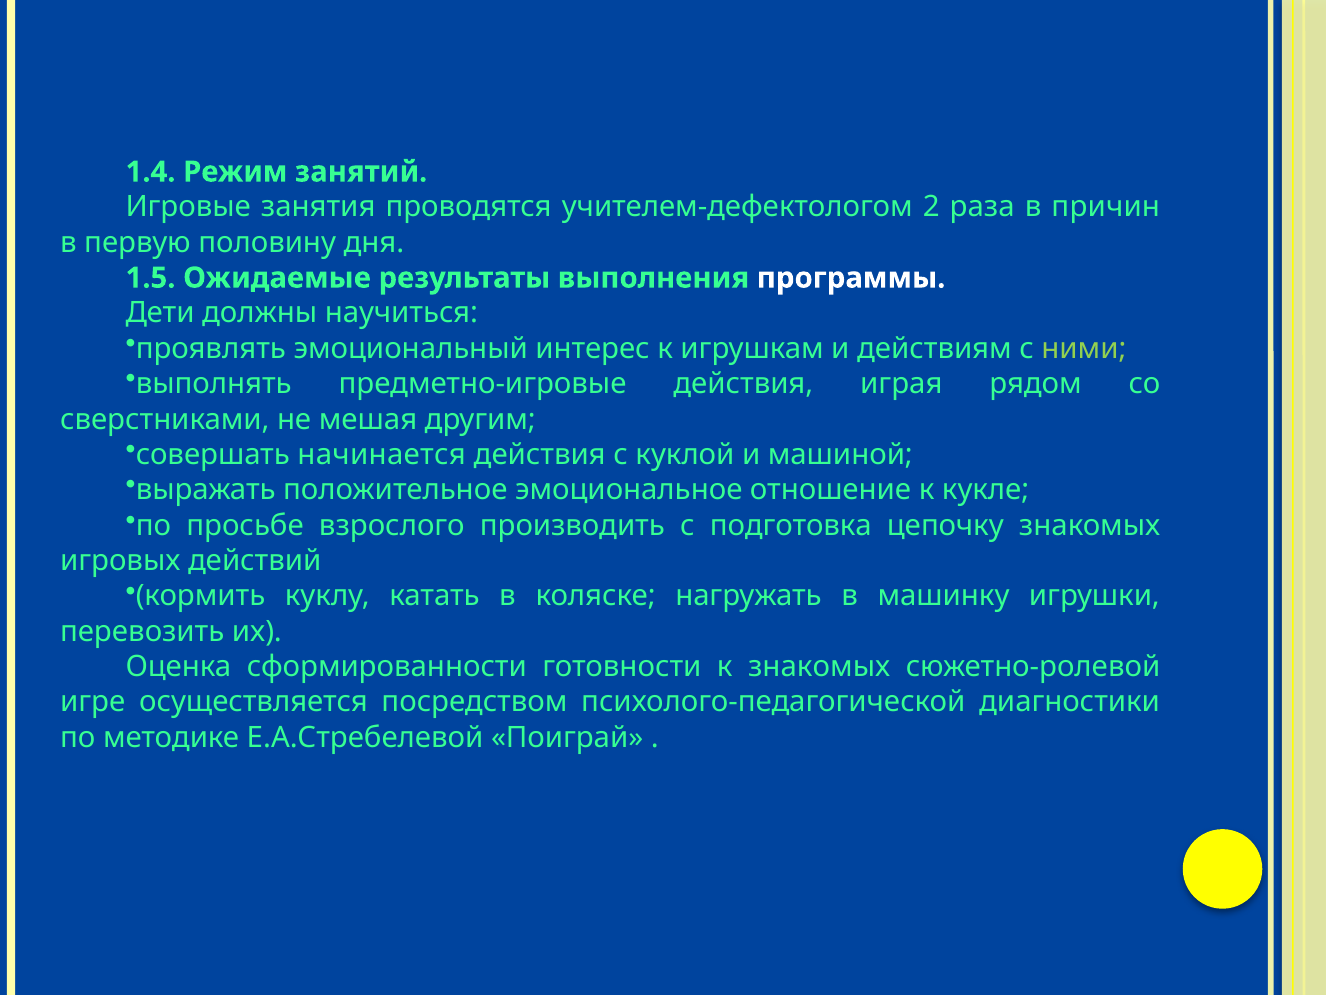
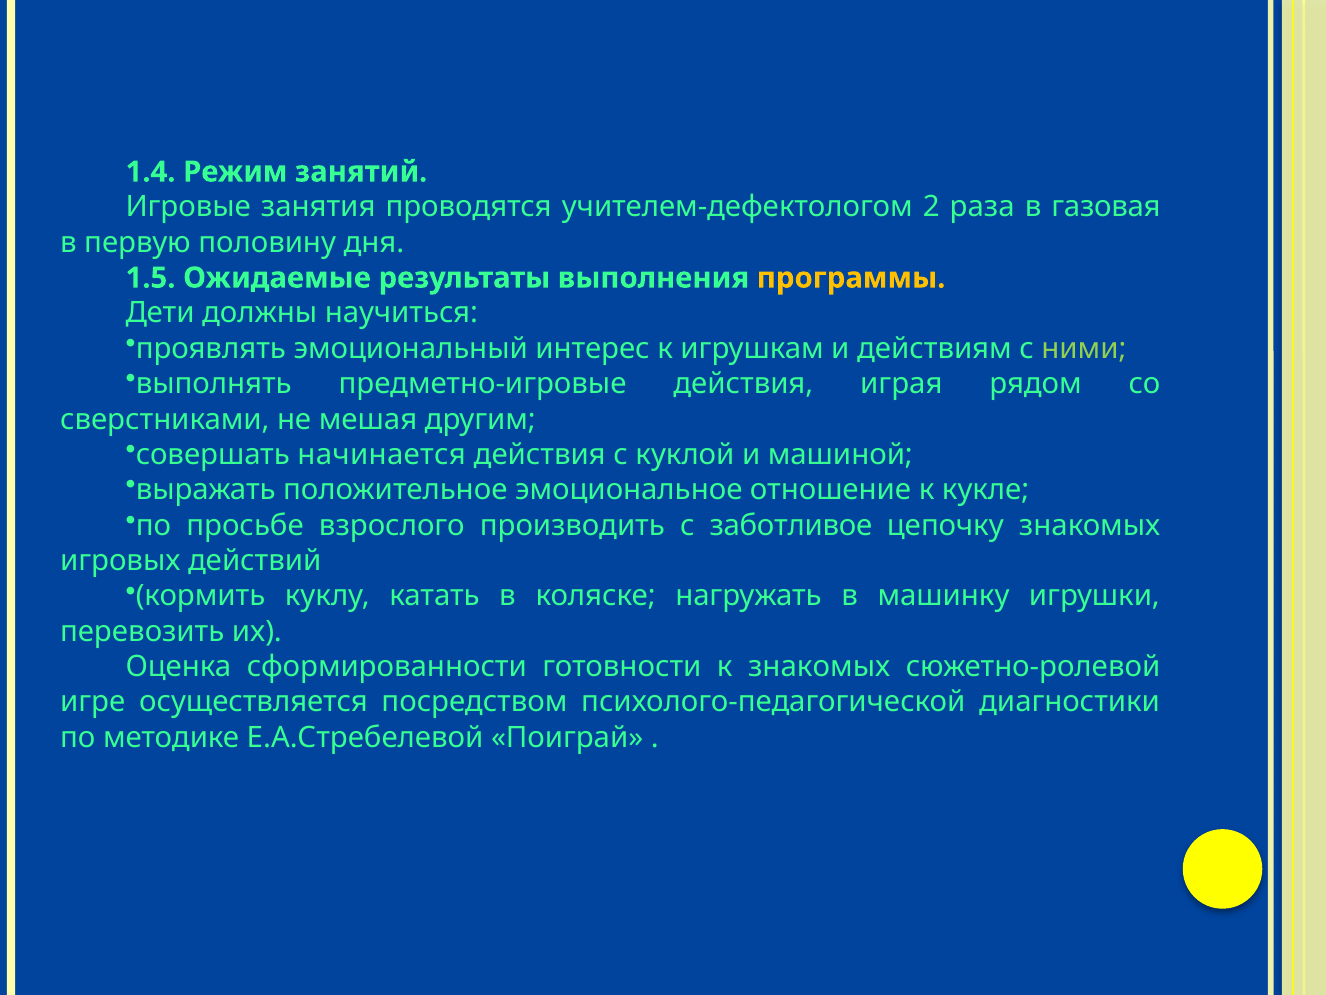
причин: причин -> газовая
программы colour: white -> yellow
подготовка: подготовка -> заботливое
